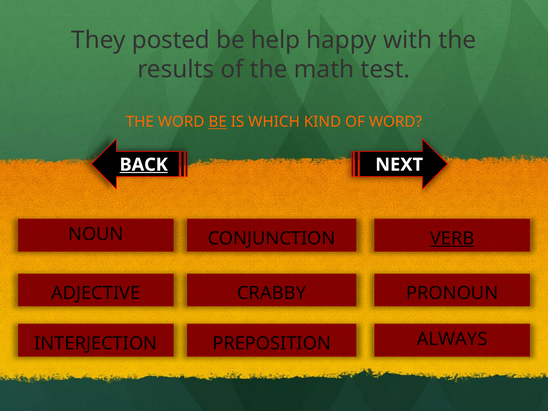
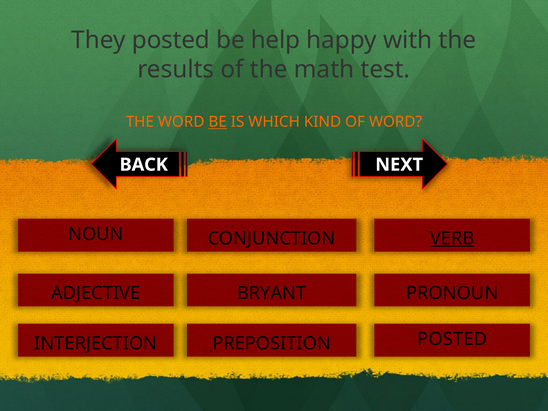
BACK underline: present -> none
CRABBY: CRABBY -> BRYANT
ALWAYS at (452, 339): ALWAYS -> POSTED
